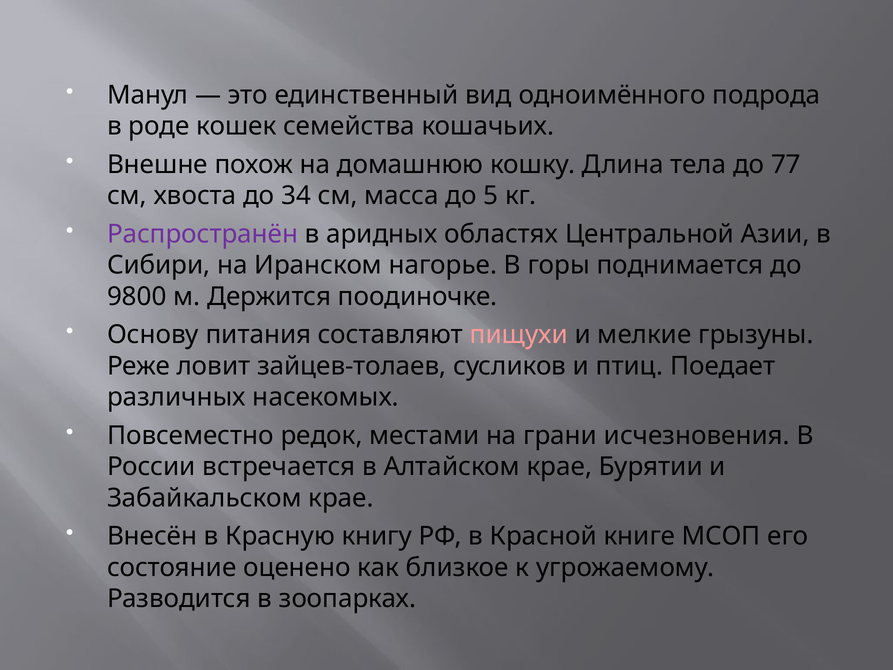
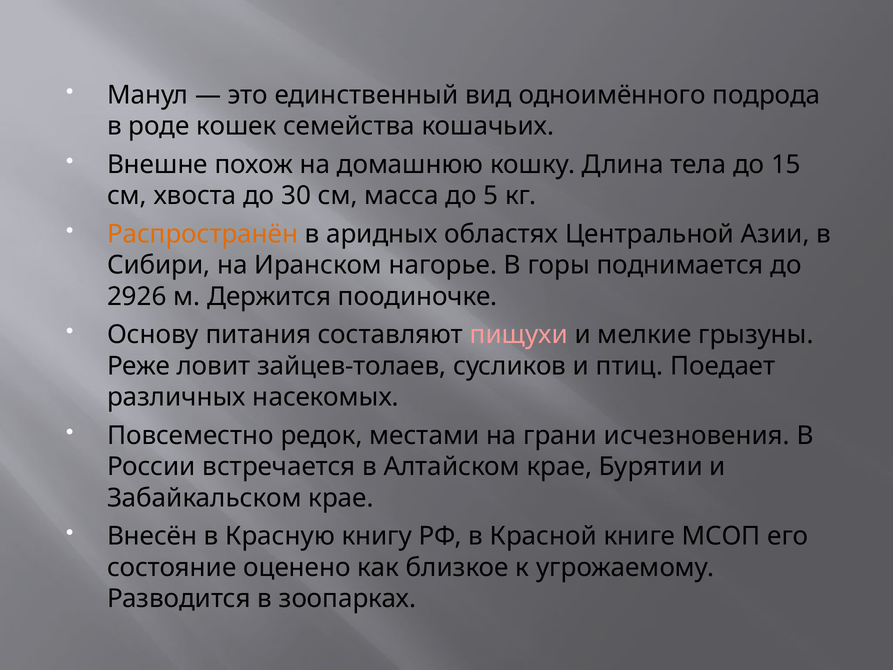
77: 77 -> 15
34: 34 -> 30
Распространён colour: purple -> orange
9800: 9800 -> 2926
